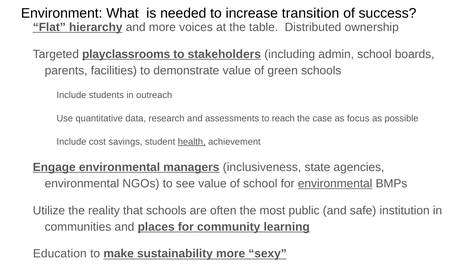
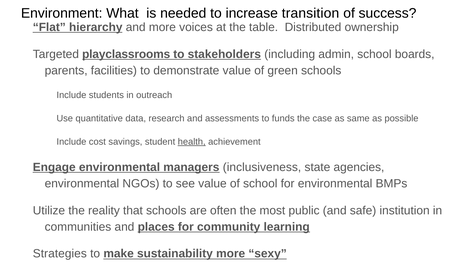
reach: reach -> funds
focus: focus -> same
environmental at (335, 184) underline: present -> none
Education: Education -> Strategies
